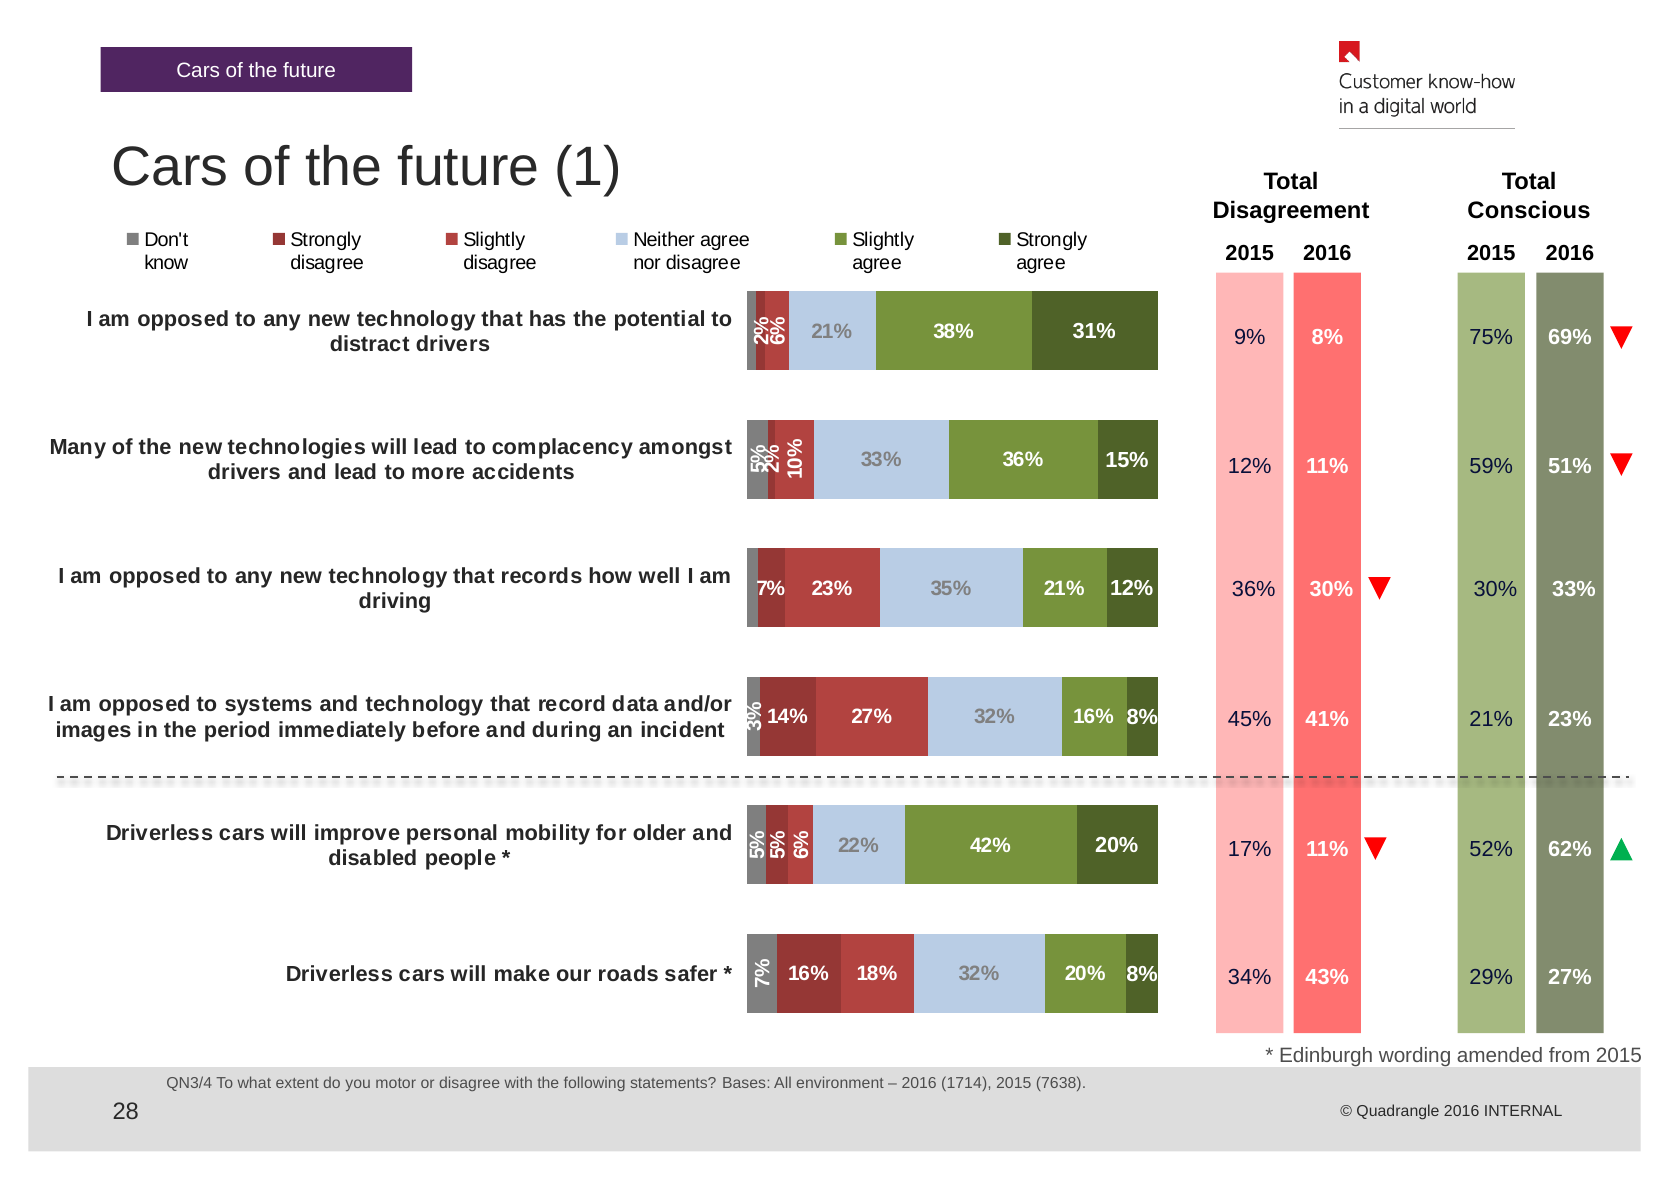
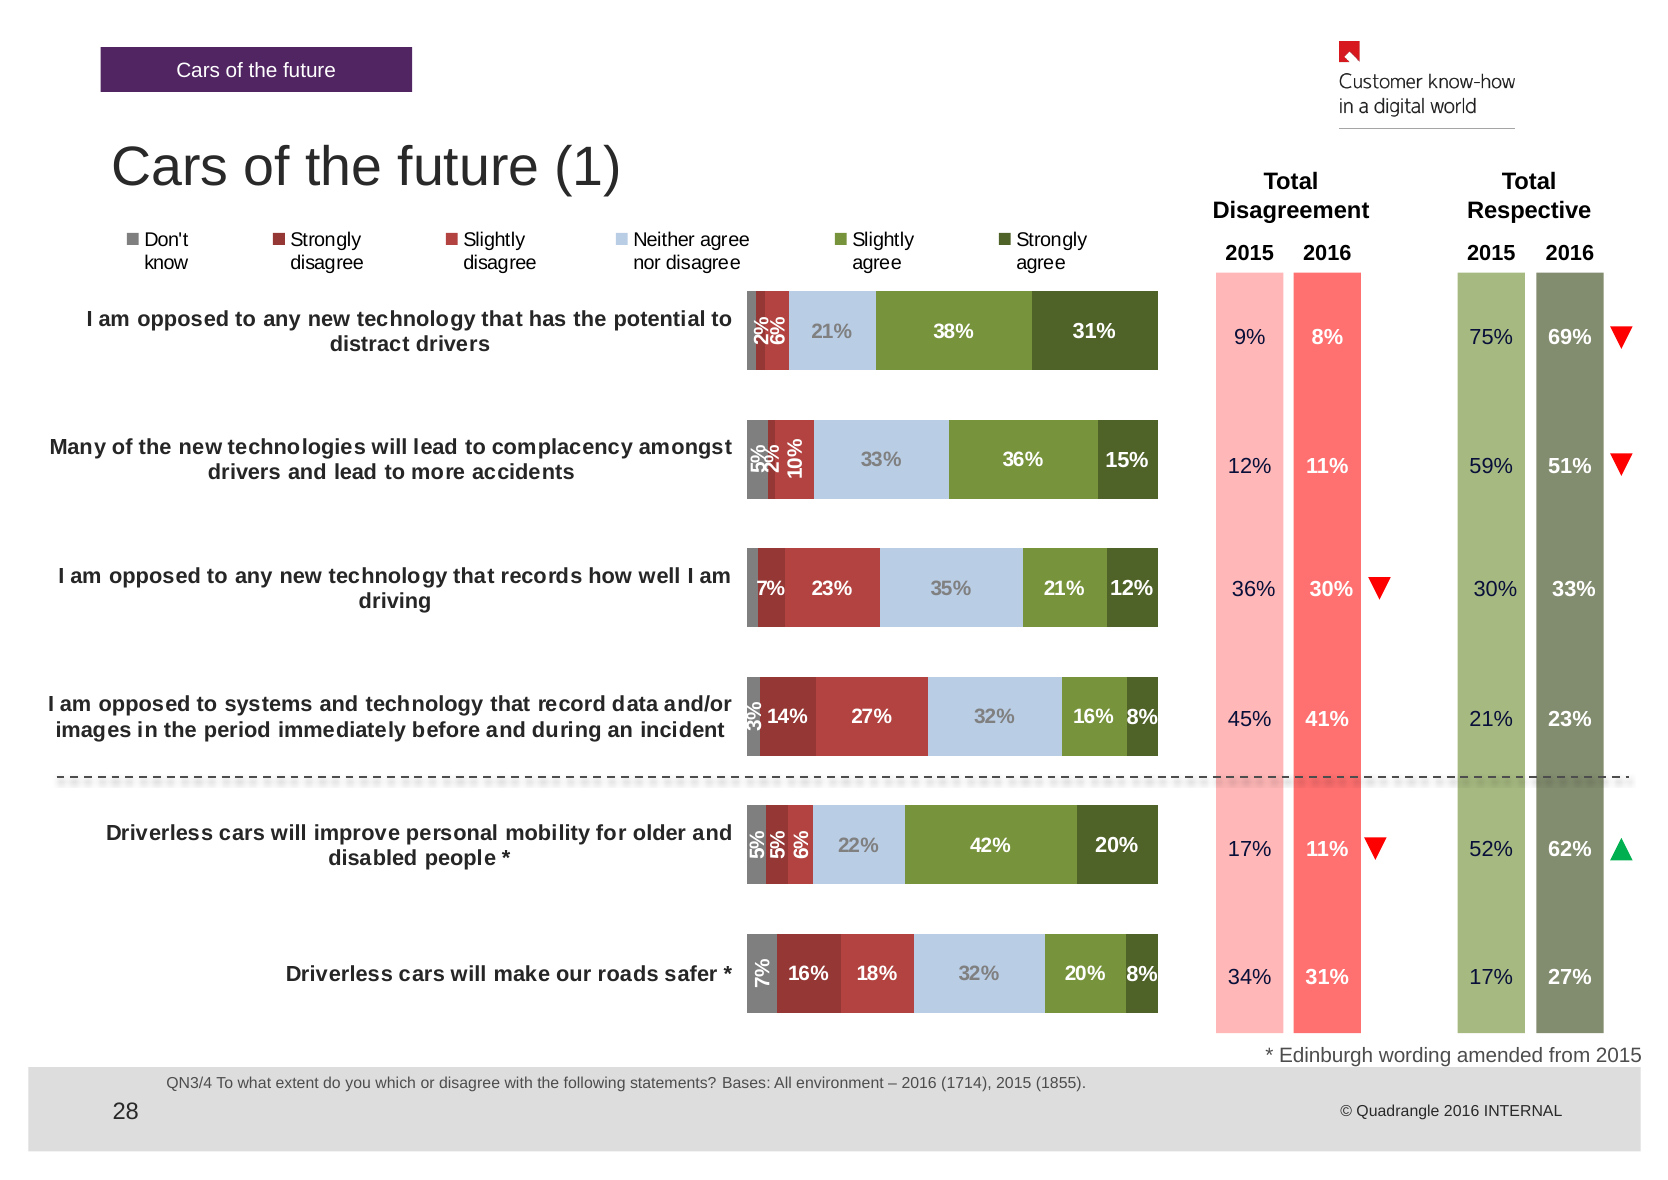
Conscious: Conscious -> Respective
43% at (1327, 977): 43% -> 31%
29% at (1491, 977): 29% -> 17%
motor: motor -> which
7638: 7638 -> 1855
